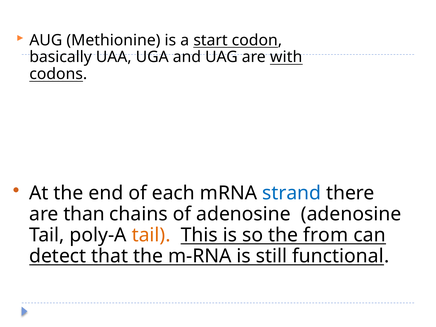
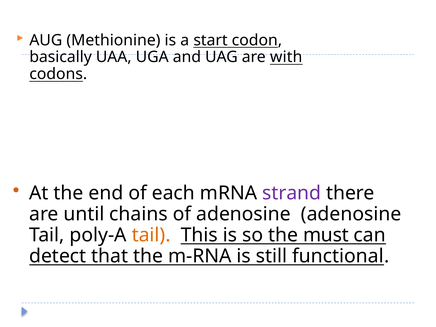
strand colour: blue -> purple
than: than -> until
from: from -> must
